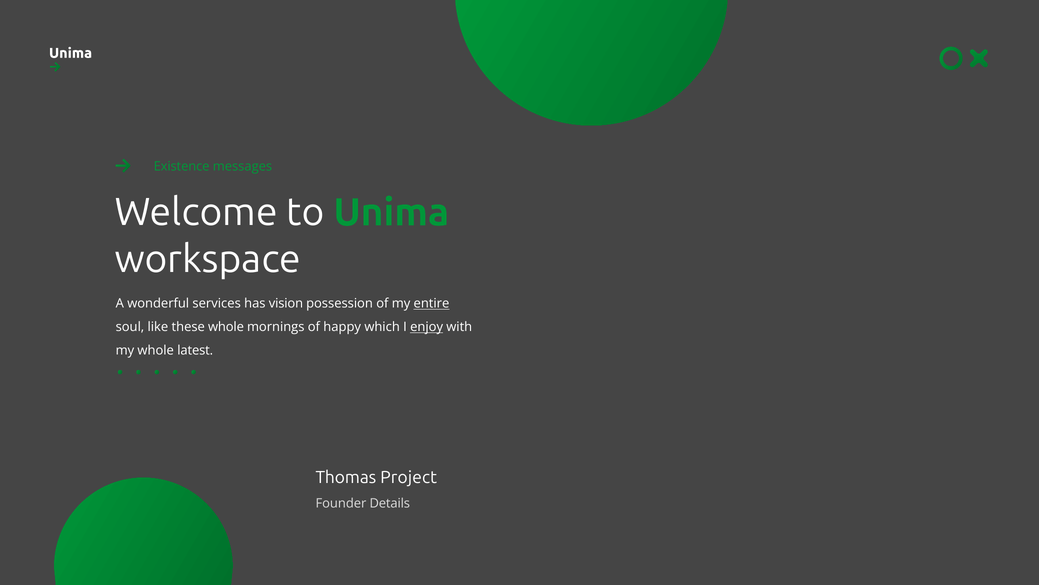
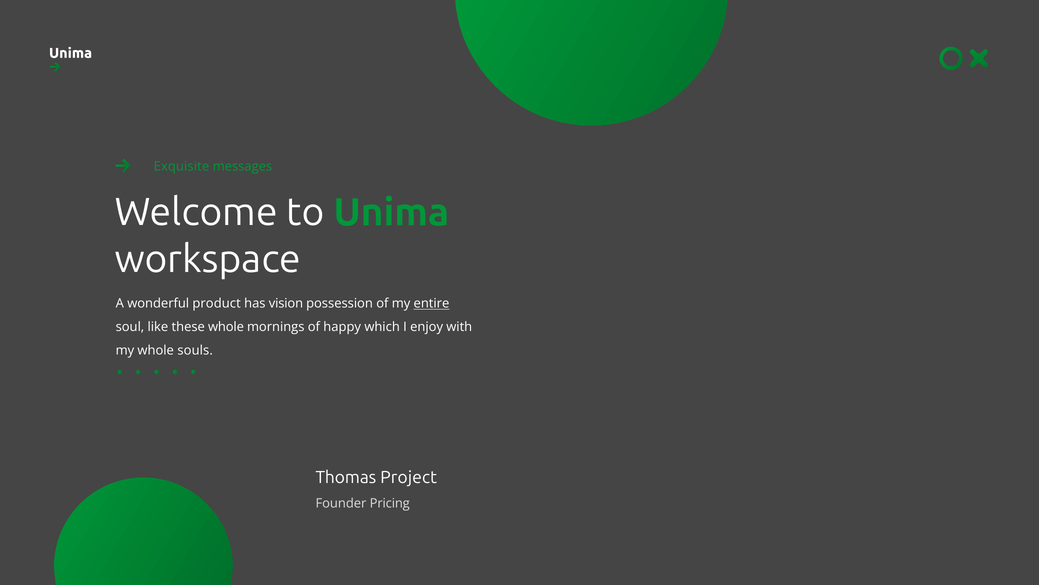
Existence: Existence -> Exquisite
services: services -> product
enjoy underline: present -> none
latest: latest -> souls
Details: Details -> Pricing
